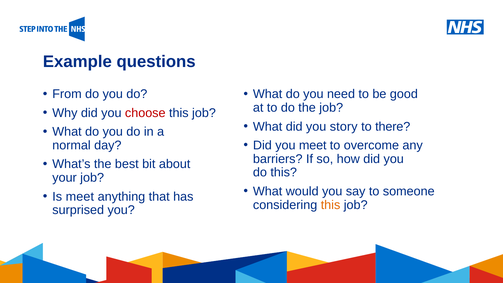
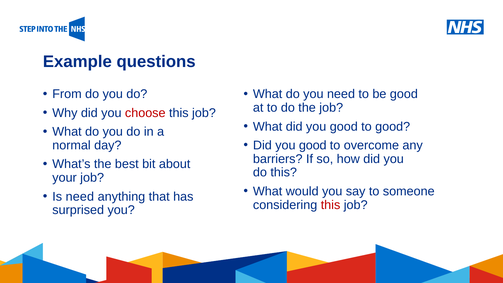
What did you story: story -> good
to there: there -> good
meet at (313, 145): meet -> good
Is meet: meet -> need
this at (331, 205) colour: orange -> red
